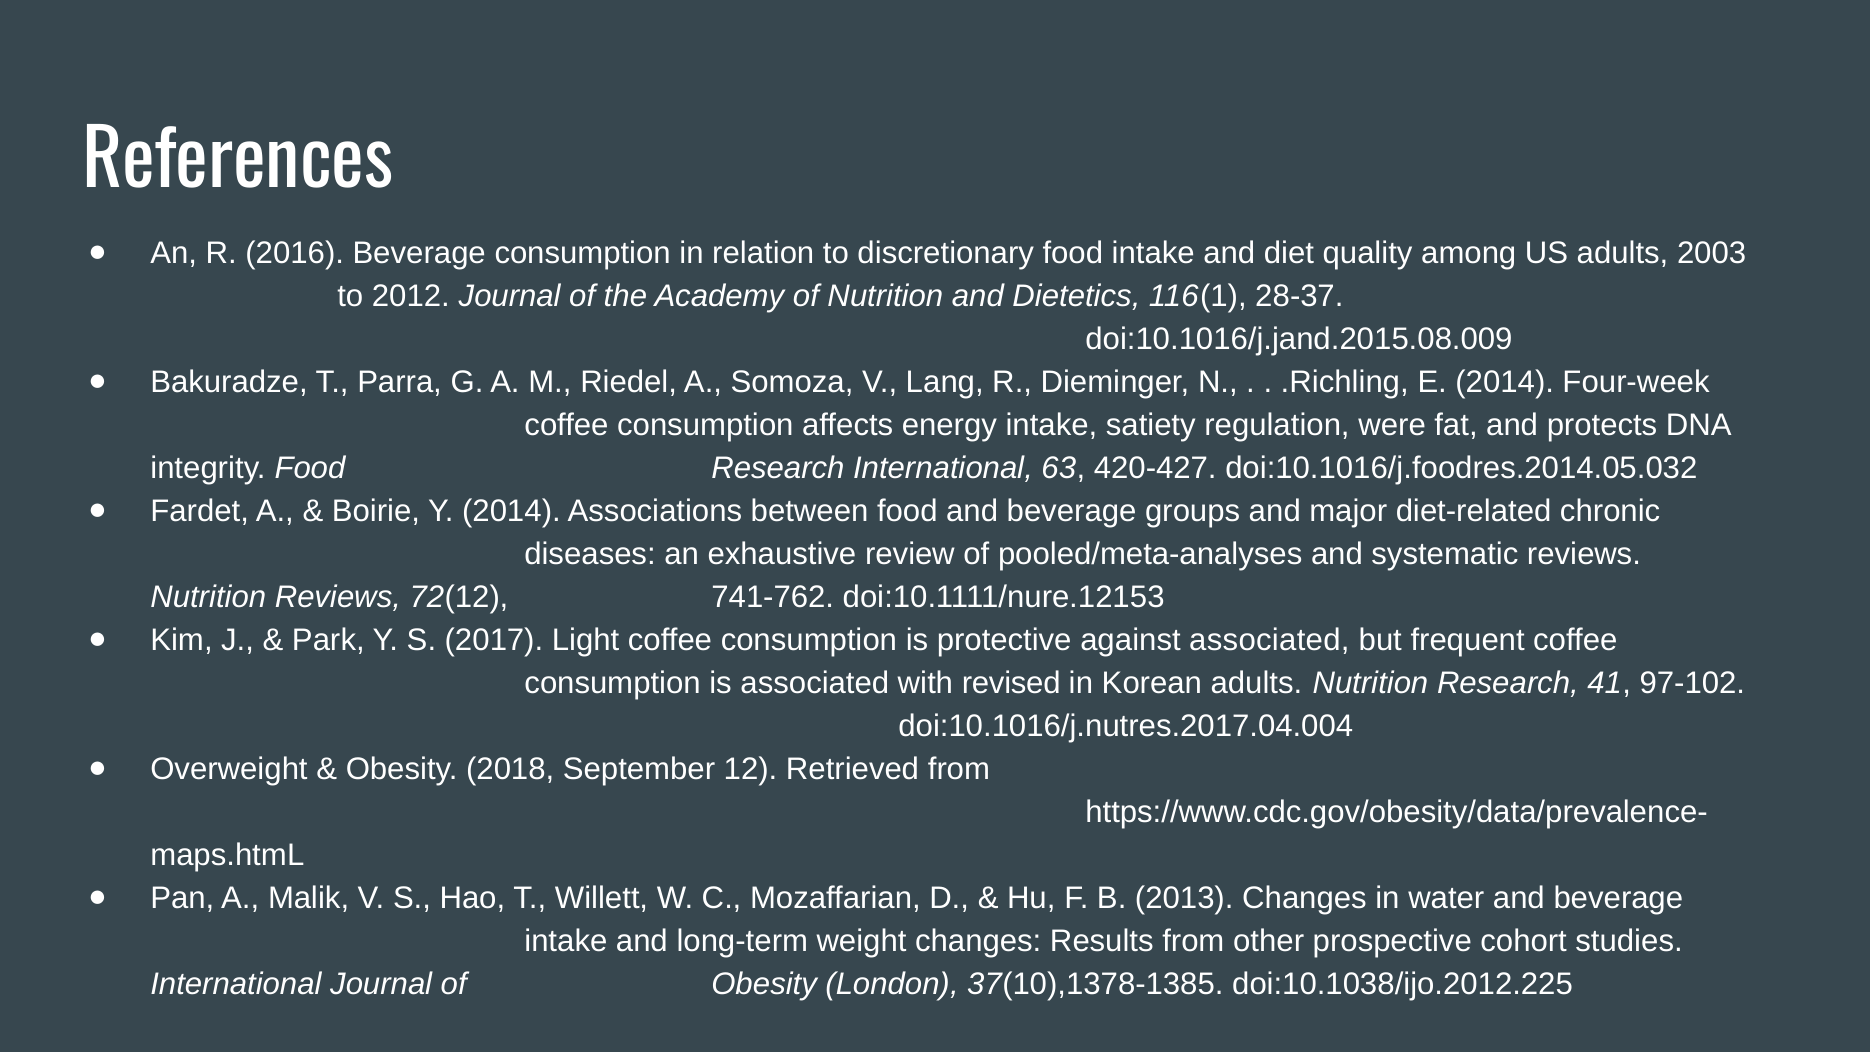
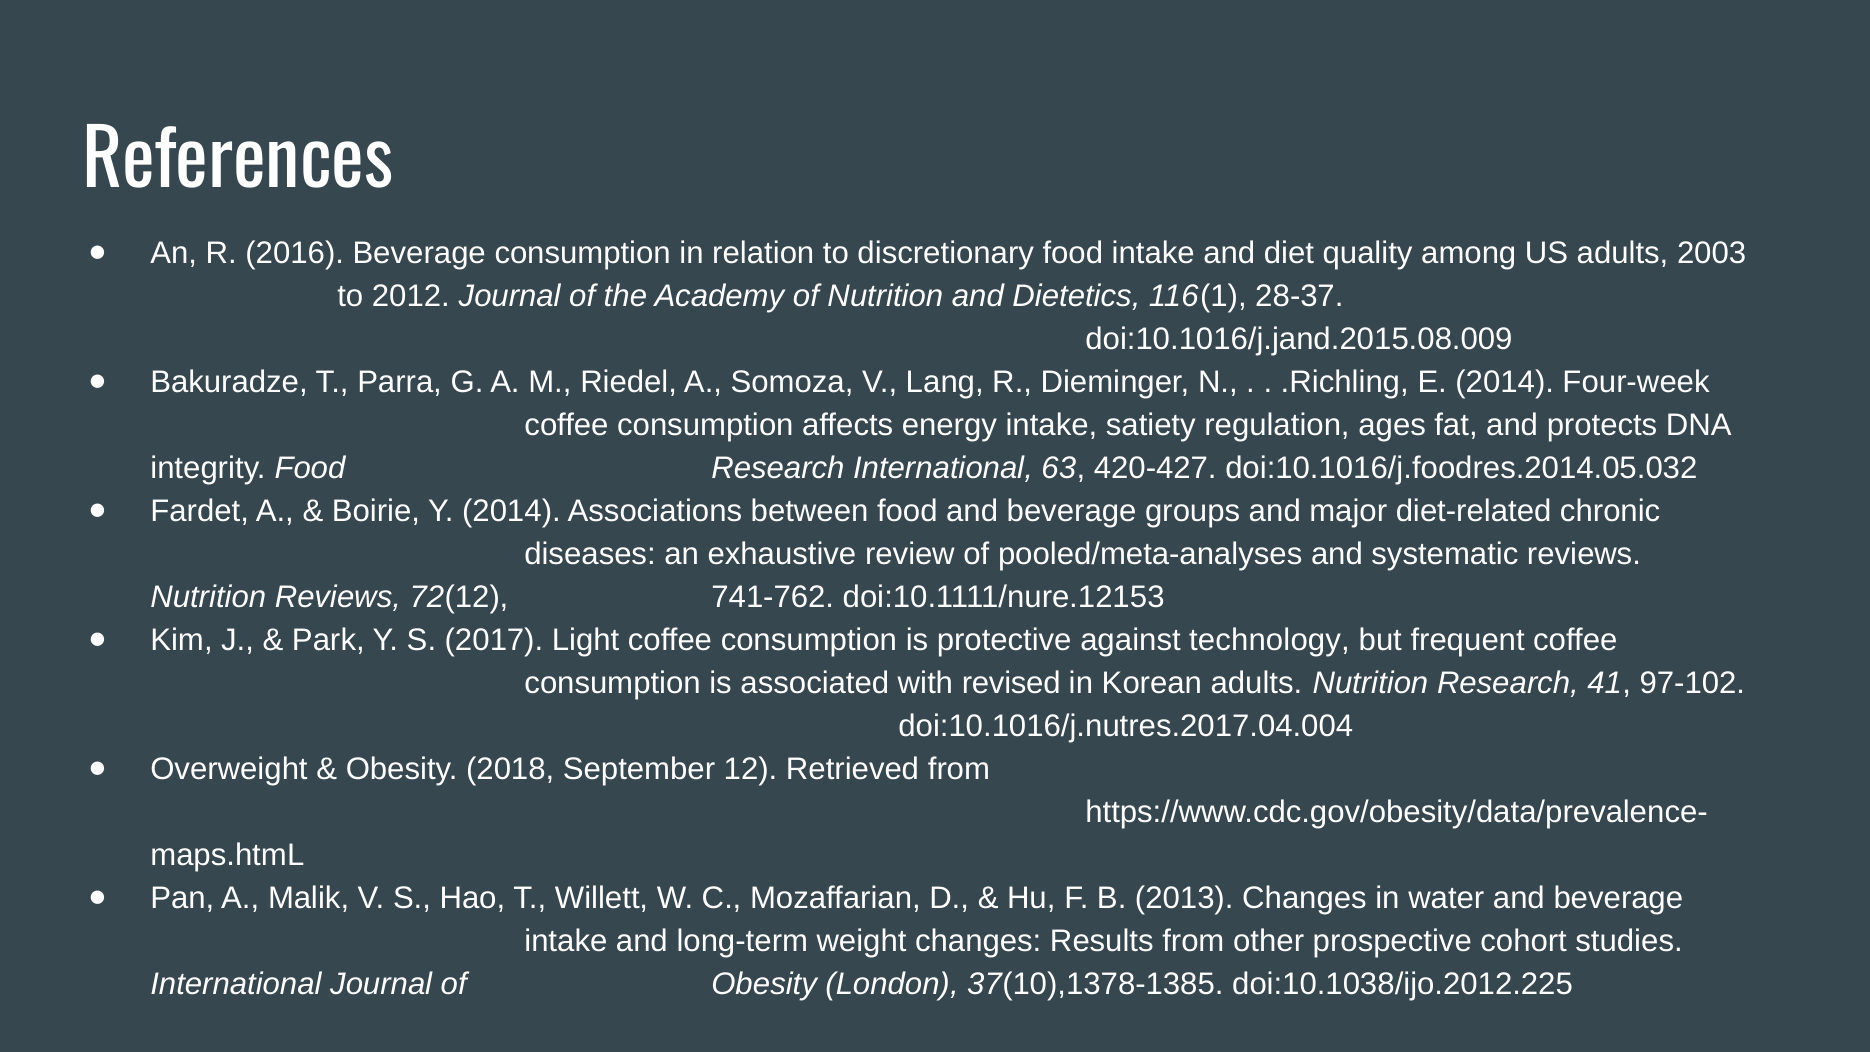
were: were -> ages
against associated: associated -> technology
